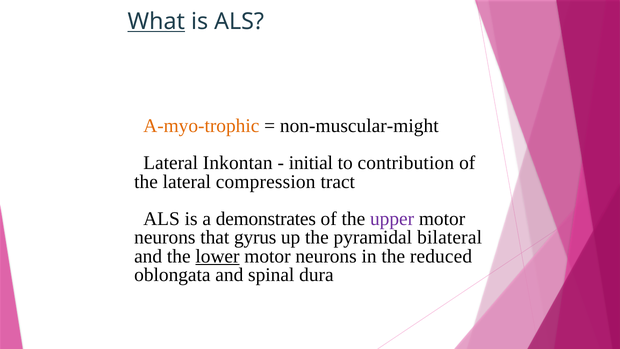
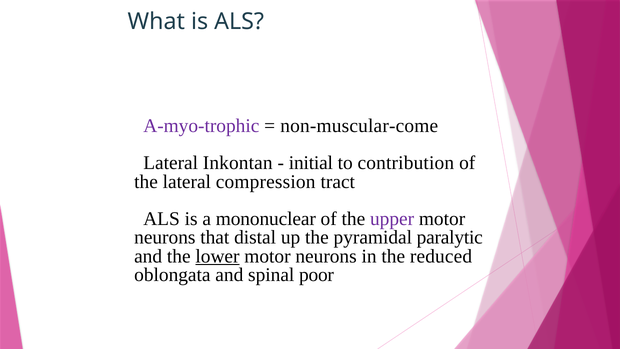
What underline: present -> none
A-myo-trophic colour: orange -> purple
non-muscular-might: non-muscular-might -> non-muscular-come
demonstrates: demonstrates -> mononuclear
gyrus: gyrus -> distal
bilateral: bilateral -> paralytic
dura: dura -> poor
